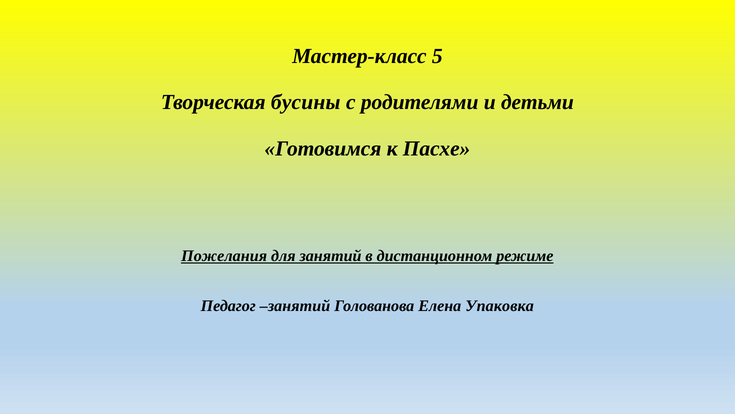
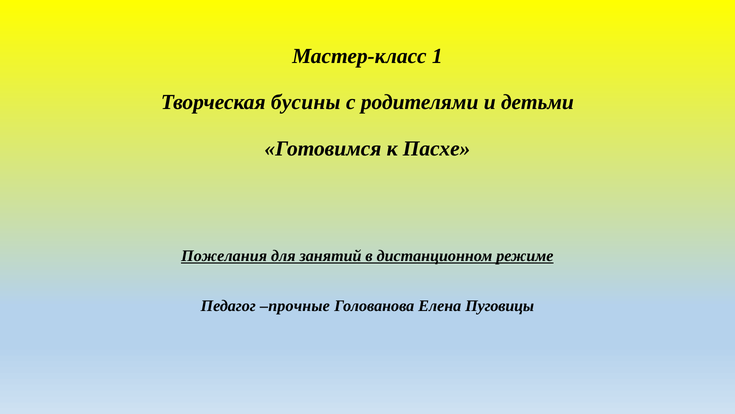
5: 5 -> 1
Педагог занятий: занятий -> прочные
Упаковка: Упаковка -> Пуговицы
